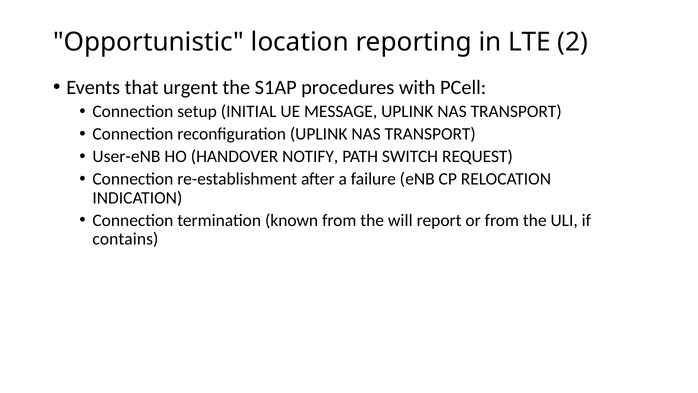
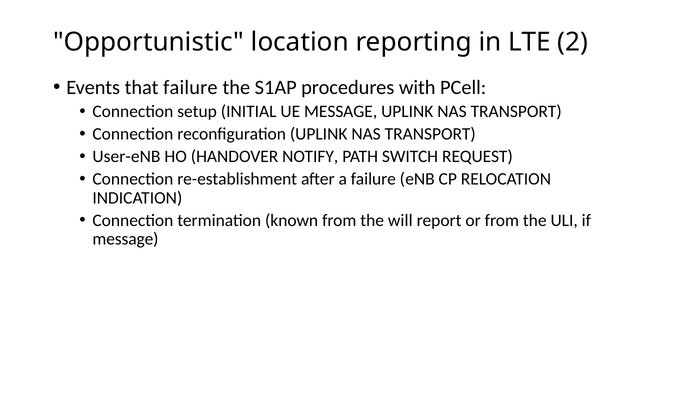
that urgent: urgent -> failure
contains at (125, 239): contains -> message
